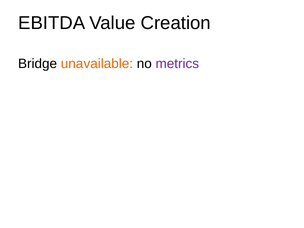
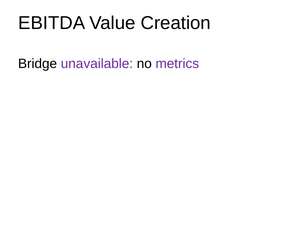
unavailable colour: orange -> purple
